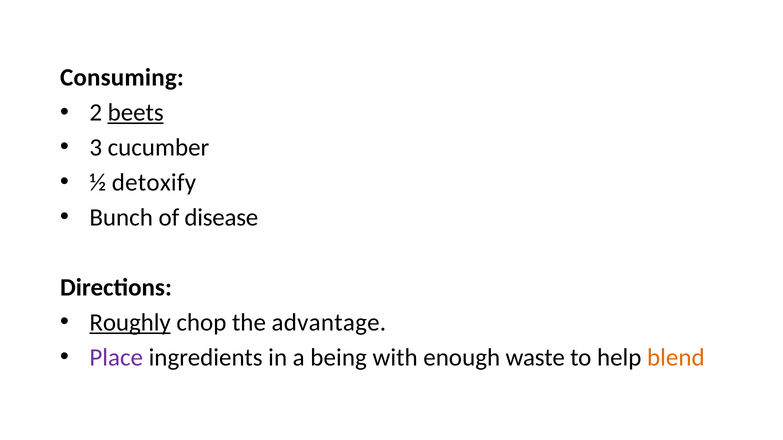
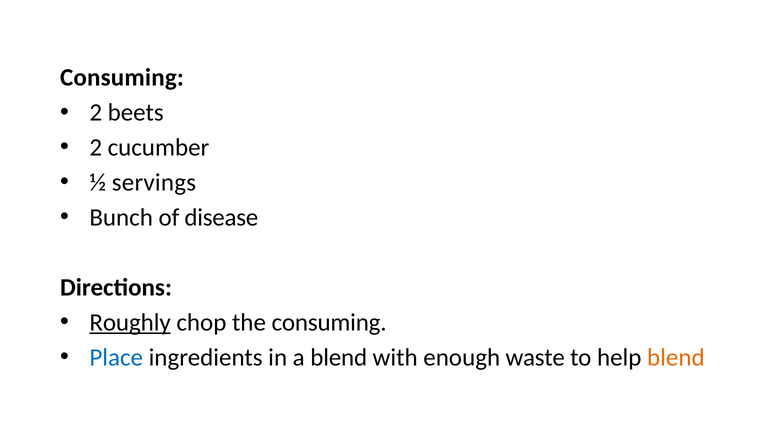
beets underline: present -> none
3 at (96, 148): 3 -> 2
detoxify: detoxify -> servings
the advantage: advantage -> consuming
Place colour: purple -> blue
a being: being -> blend
